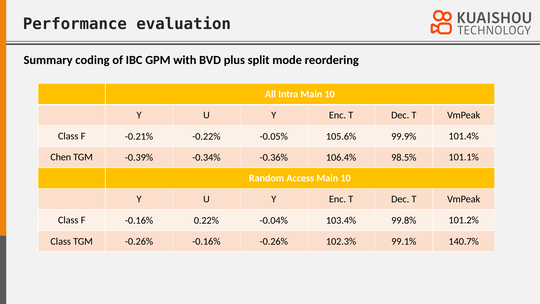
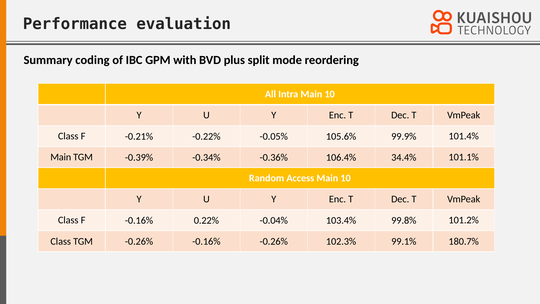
Chen at (61, 157): Chen -> Main
98.5%: 98.5% -> 34.4%
140.7%: 140.7% -> 180.7%
